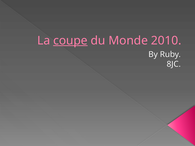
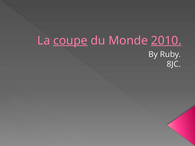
2010 underline: none -> present
